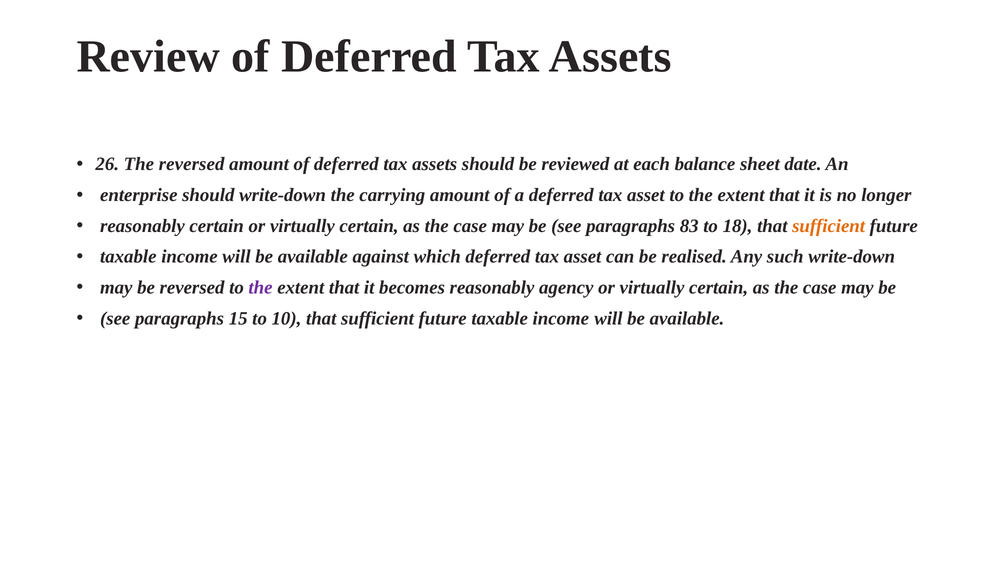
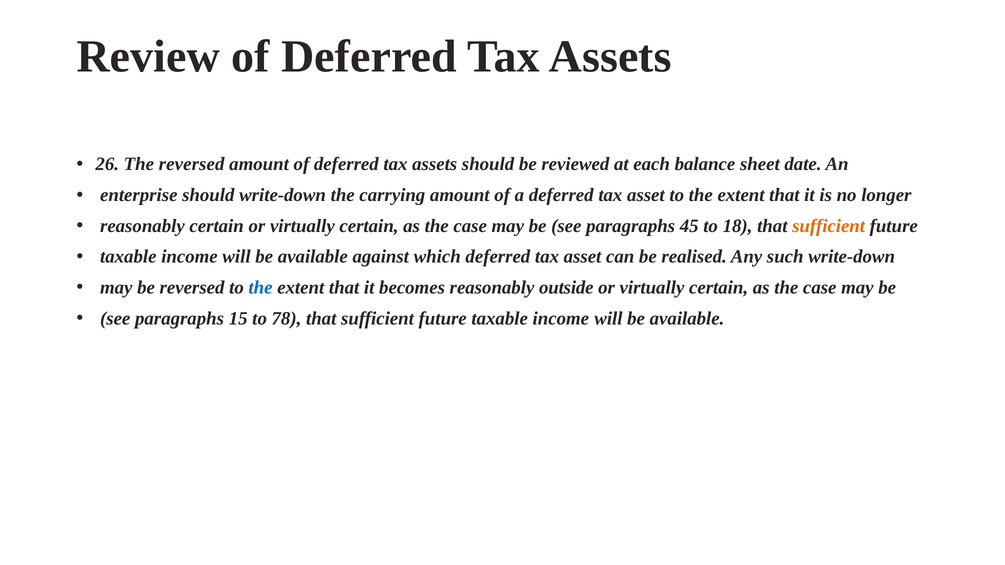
83: 83 -> 45
the at (260, 288) colour: purple -> blue
agency: agency -> outside
10: 10 -> 78
